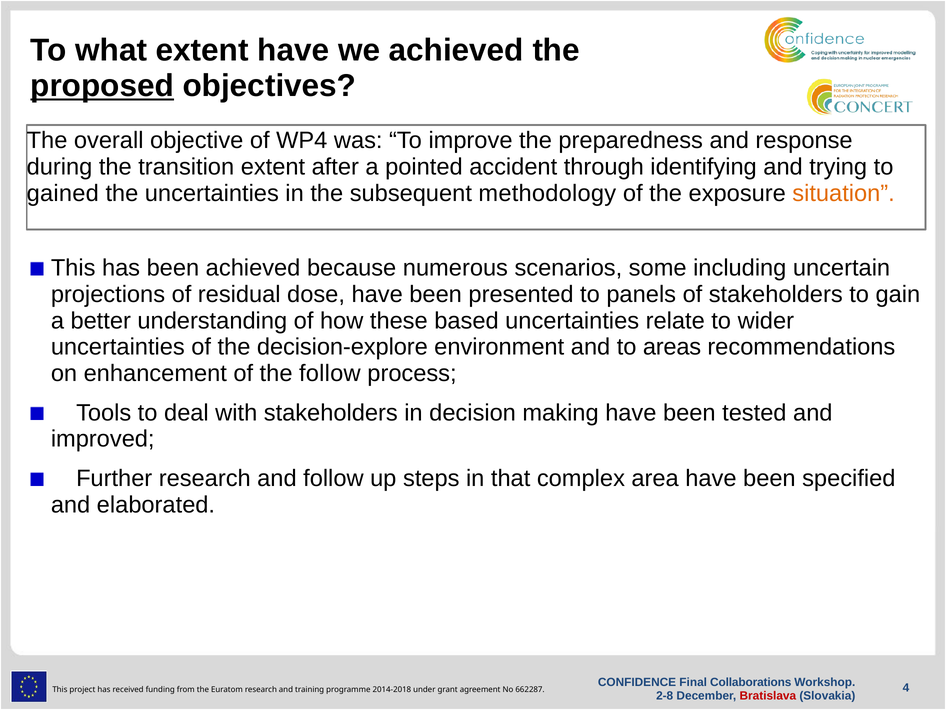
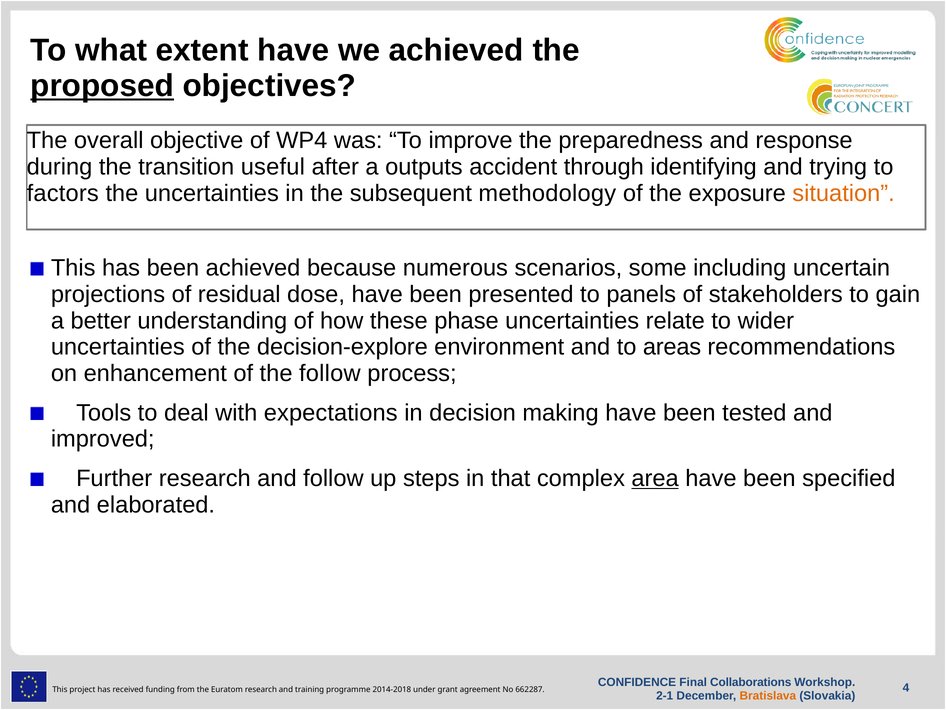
transition extent: extent -> useful
pointed: pointed -> outputs
gained: gained -> factors
based: based -> phase
with stakeholders: stakeholders -> expectations
area underline: none -> present
2-8: 2-8 -> 2-1
Bratislava colour: red -> orange
